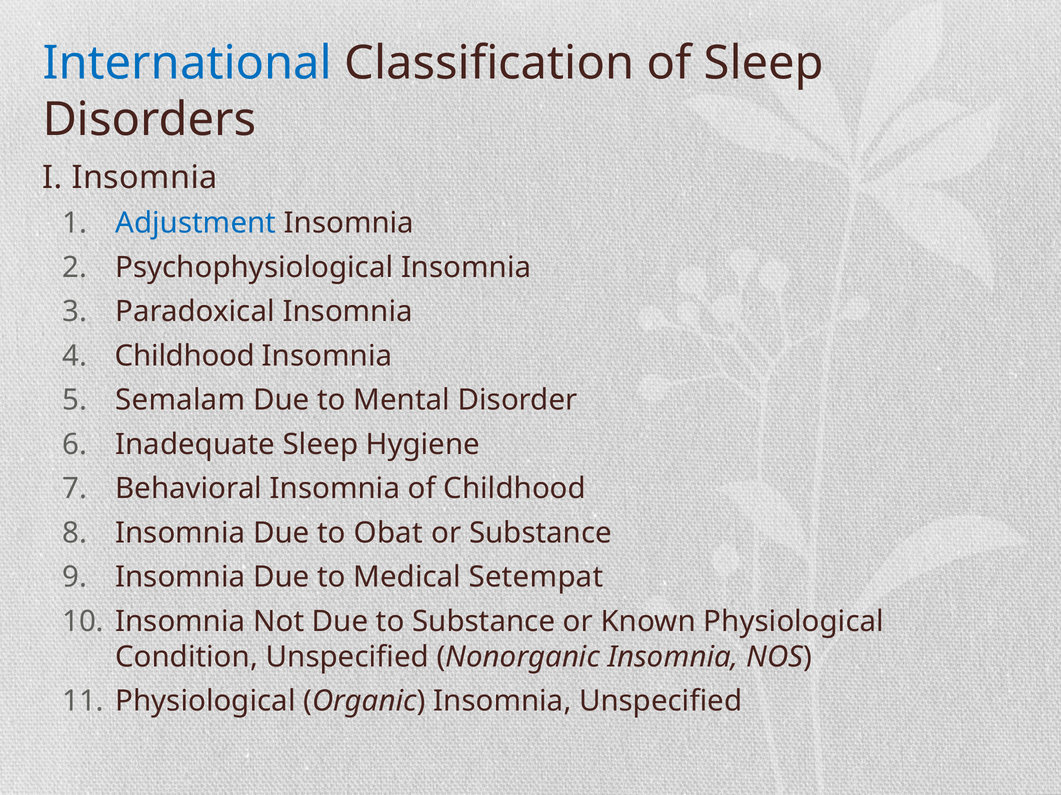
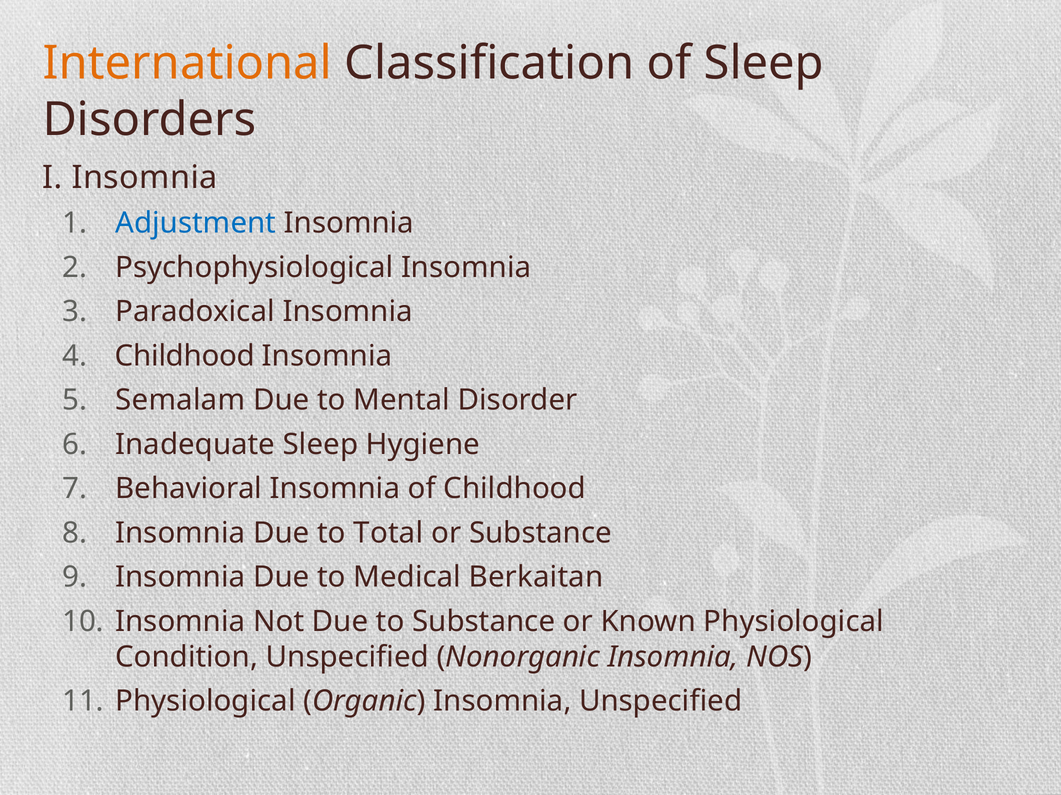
International colour: blue -> orange
Obat: Obat -> Total
Setempat: Setempat -> Berkaitan
